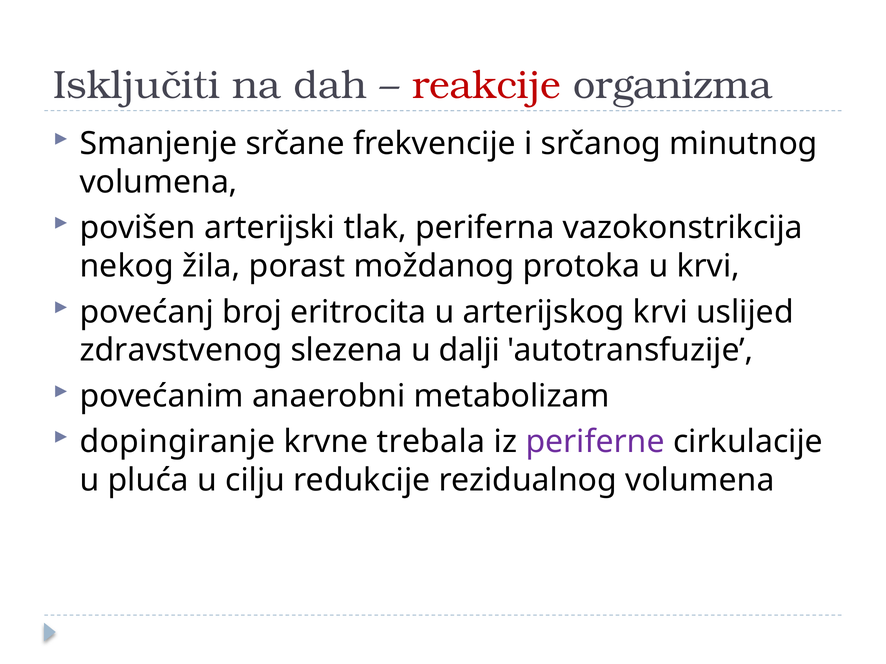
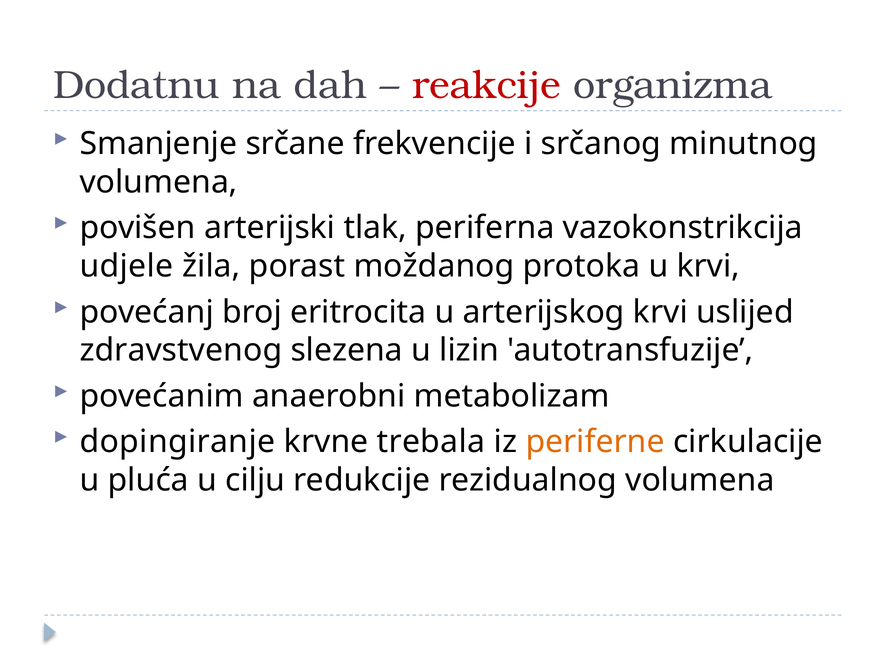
Isključiti: Isključiti -> Dodatnu
nekog: nekog -> udjele
dalji: dalji -> lizin
periferne colour: purple -> orange
